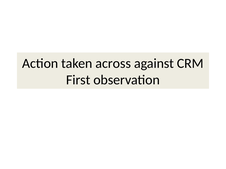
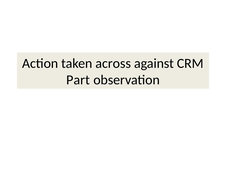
First: First -> Part
